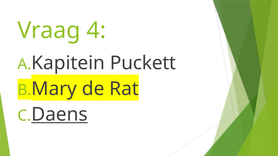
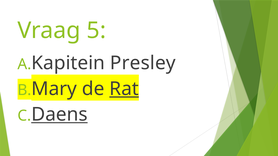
4: 4 -> 5
Puckett: Puckett -> Presley
Rat underline: none -> present
